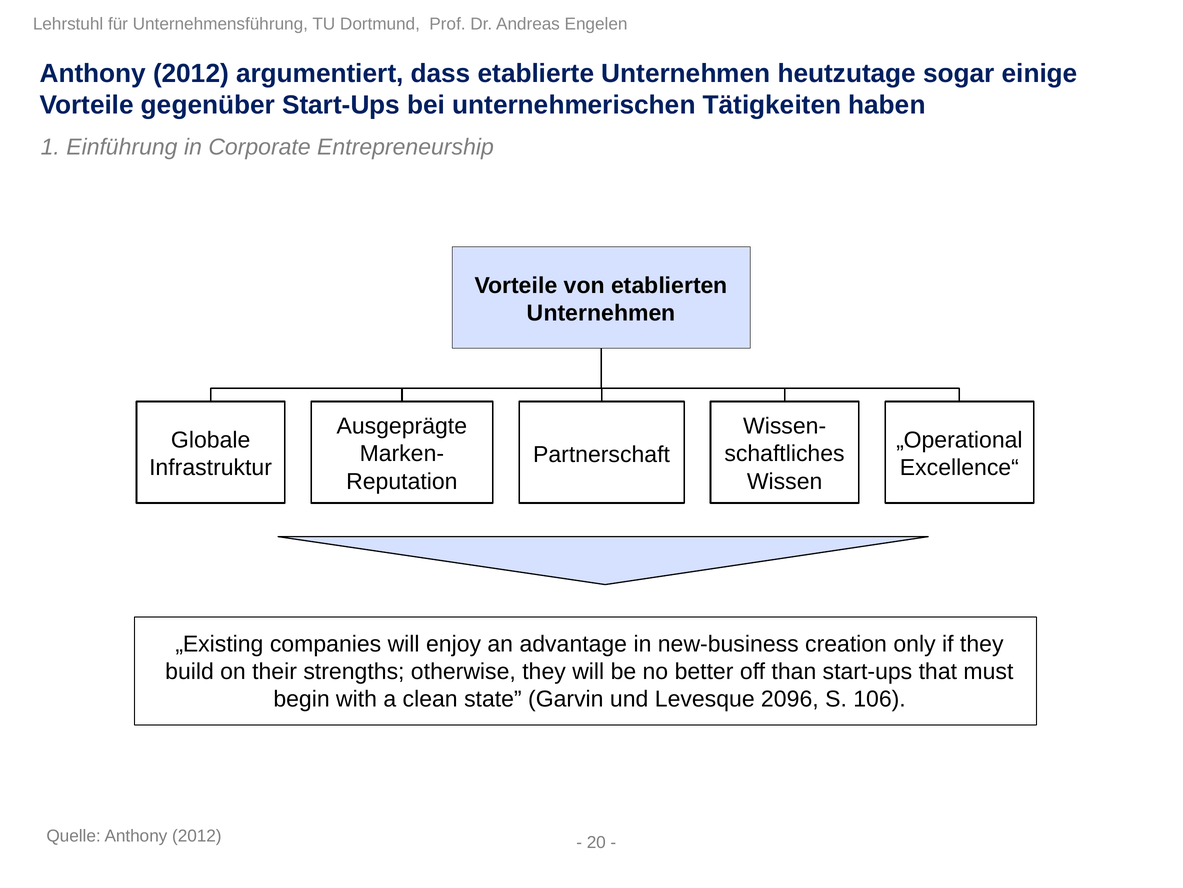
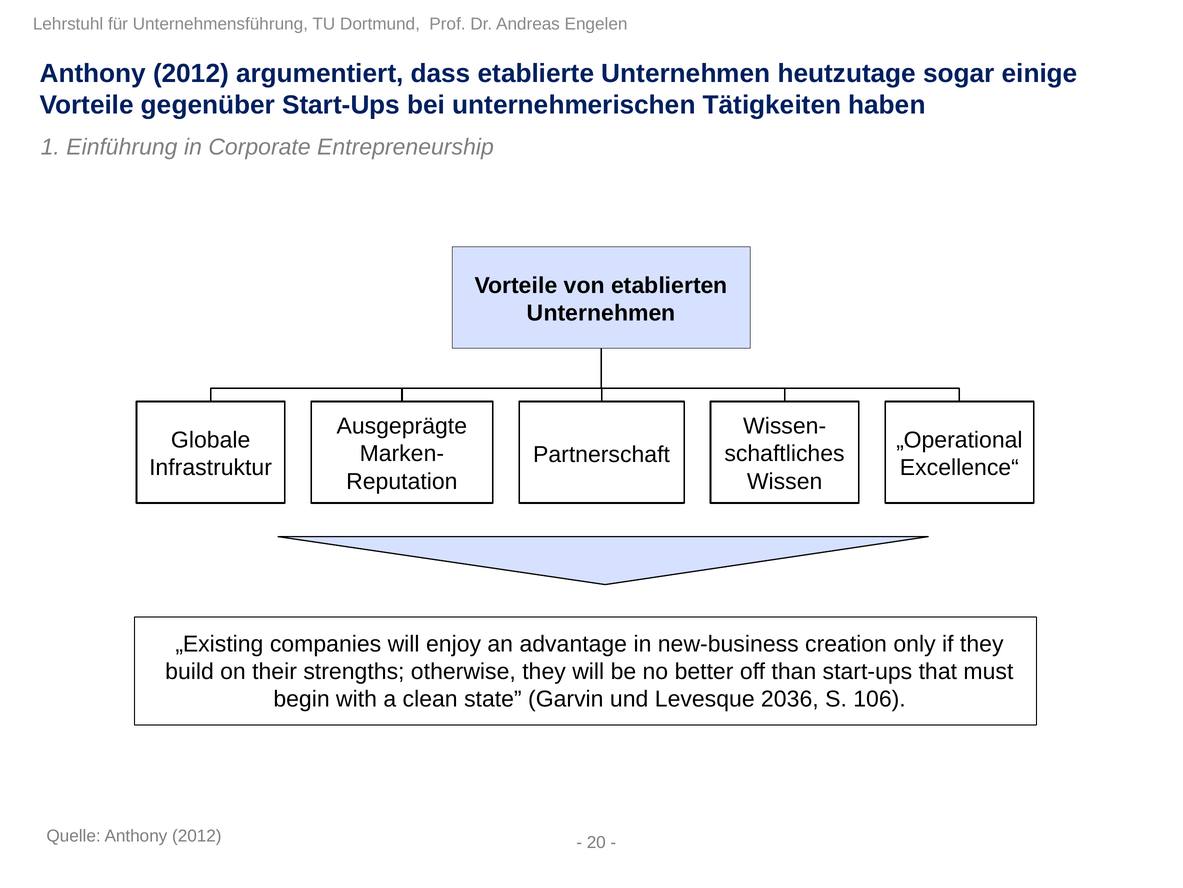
2096: 2096 -> 2036
